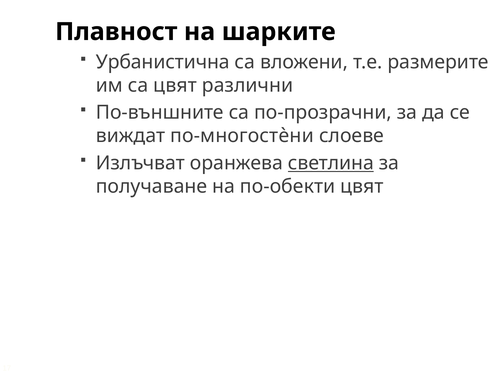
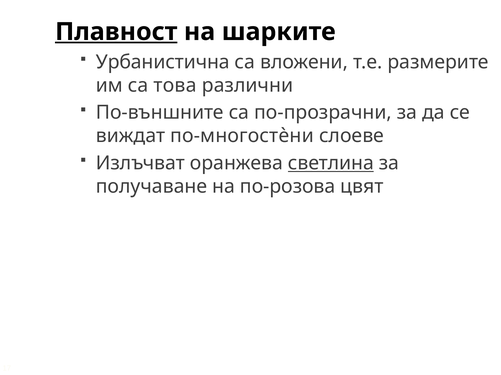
Плавност underline: none -> present
са цвят: цвят -> това
по-обекти: по-обекти -> по-розова
